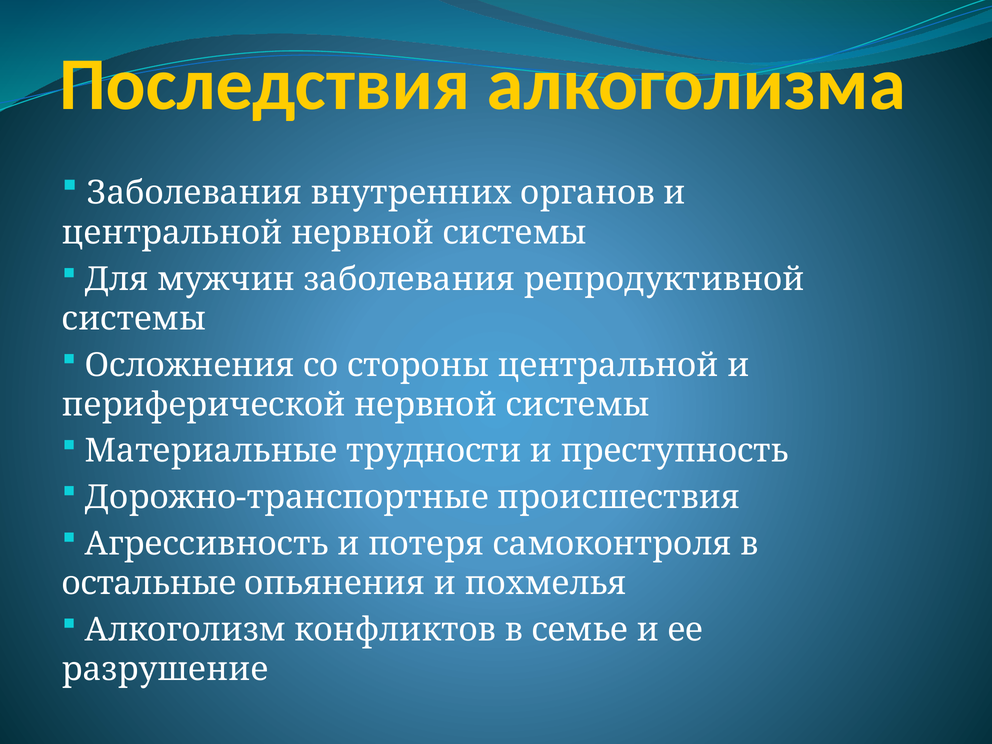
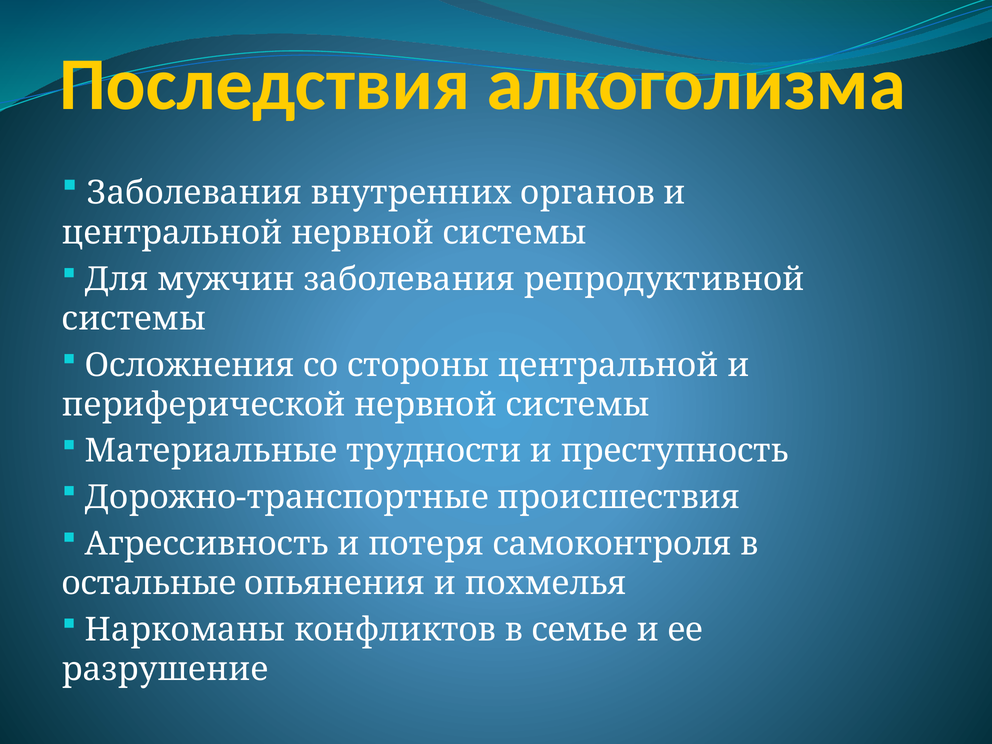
Алкоголизм: Алкоголизм -> Наркоманы
